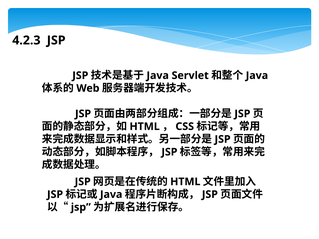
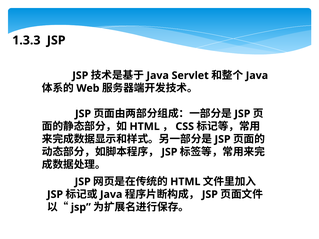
4.2.3: 4.2.3 -> 1.3.3
